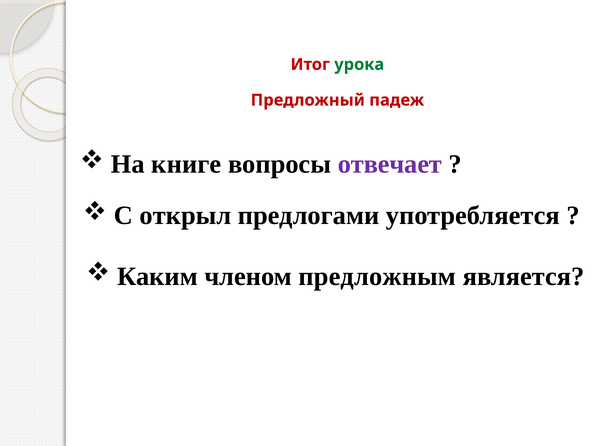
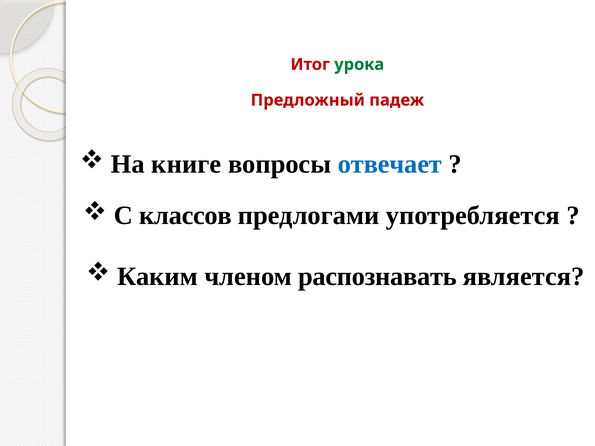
отвечает colour: purple -> blue
открыл: открыл -> классов
предложным: предложным -> распознавать
